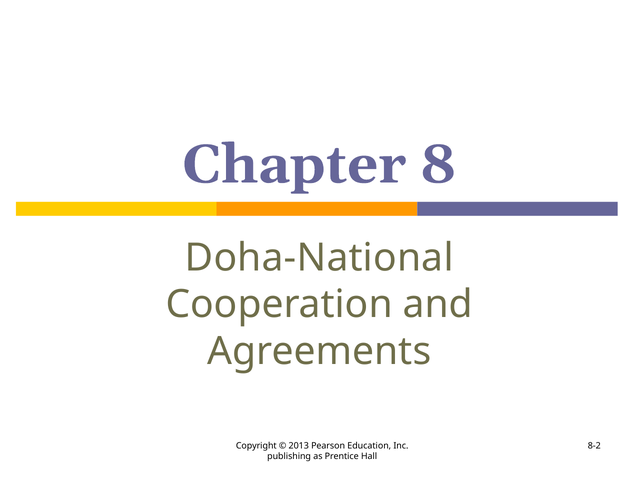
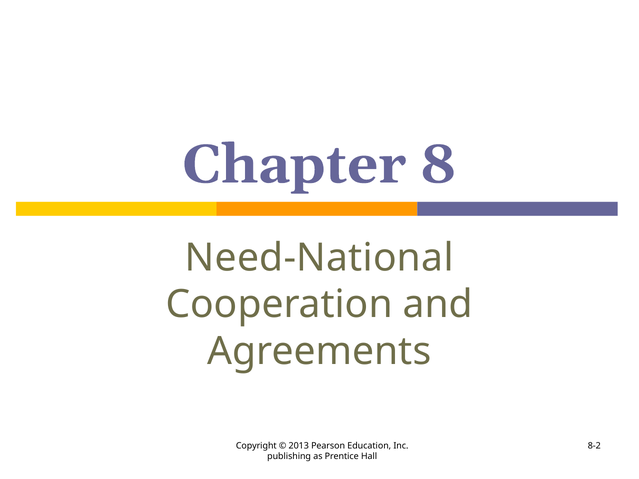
Doha-National: Doha-National -> Need-National
